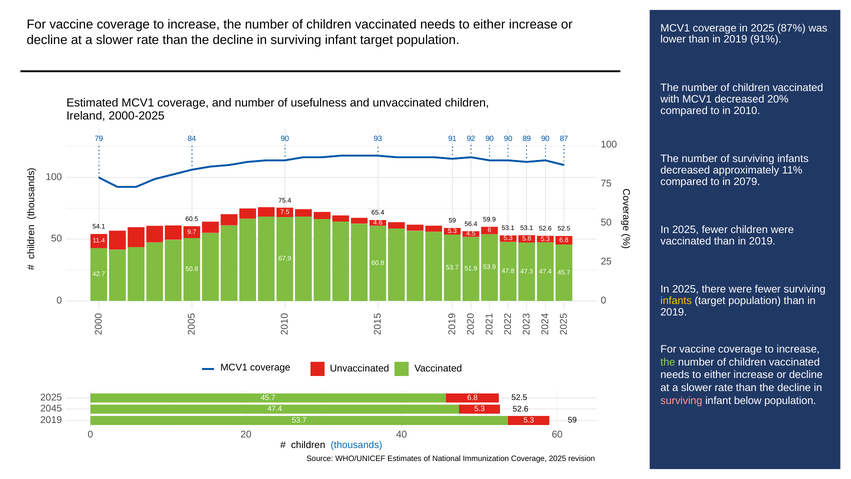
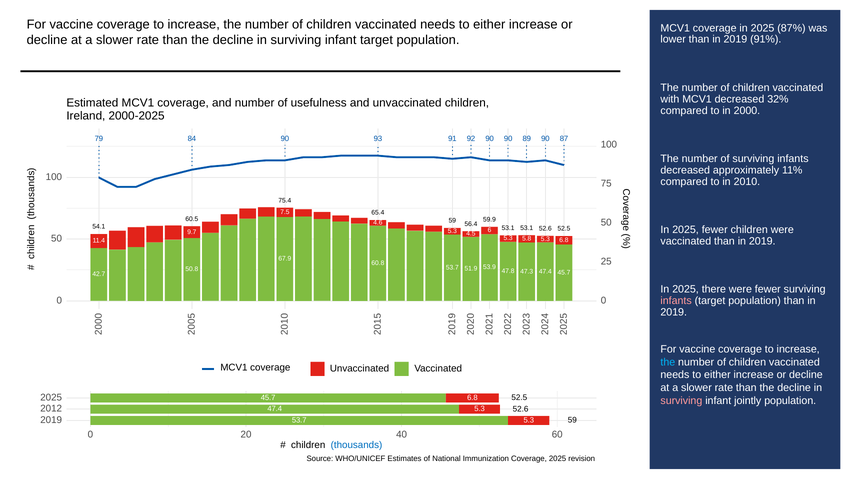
20%: 20% -> 32%
2010: 2010 -> 2000
2079: 2079 -> 2010
infants at (676, 301) colour: yellow -> pink
the at (668, 362) colour: light green -> light blue
below: below -> jointly
2045: 2045 -> 2012
